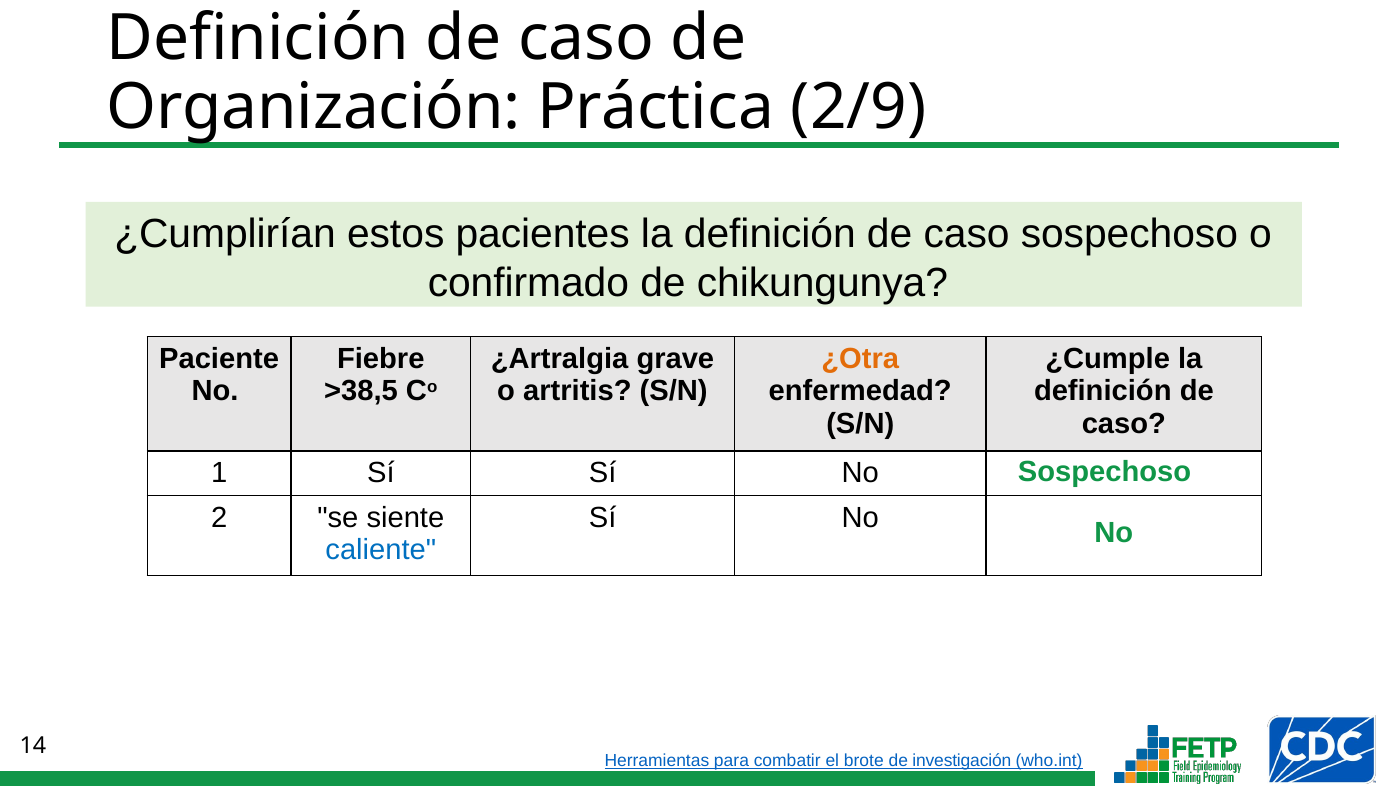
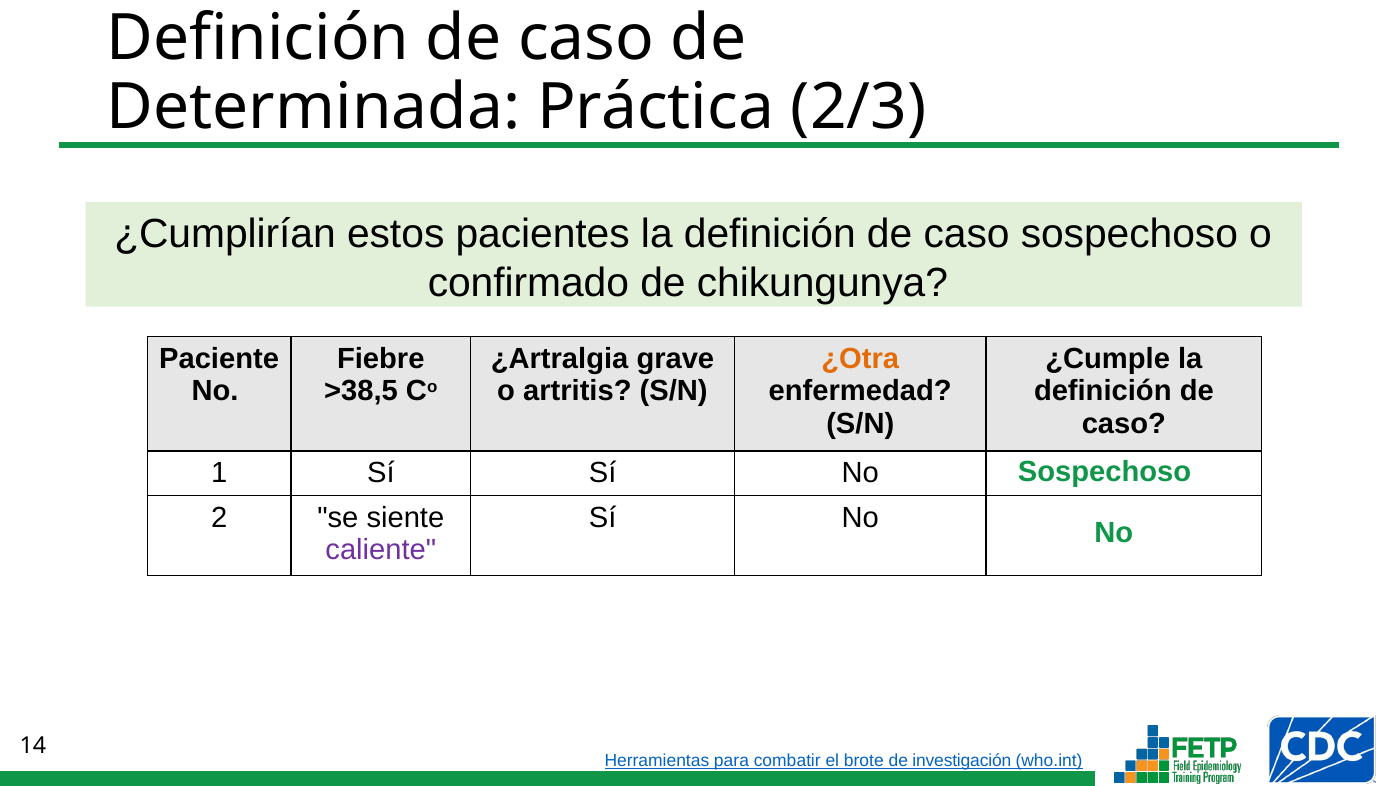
Organización: Organización -> Determinada
2/9: 2/9 -> 2/3
caliente colour: blue -> purple
